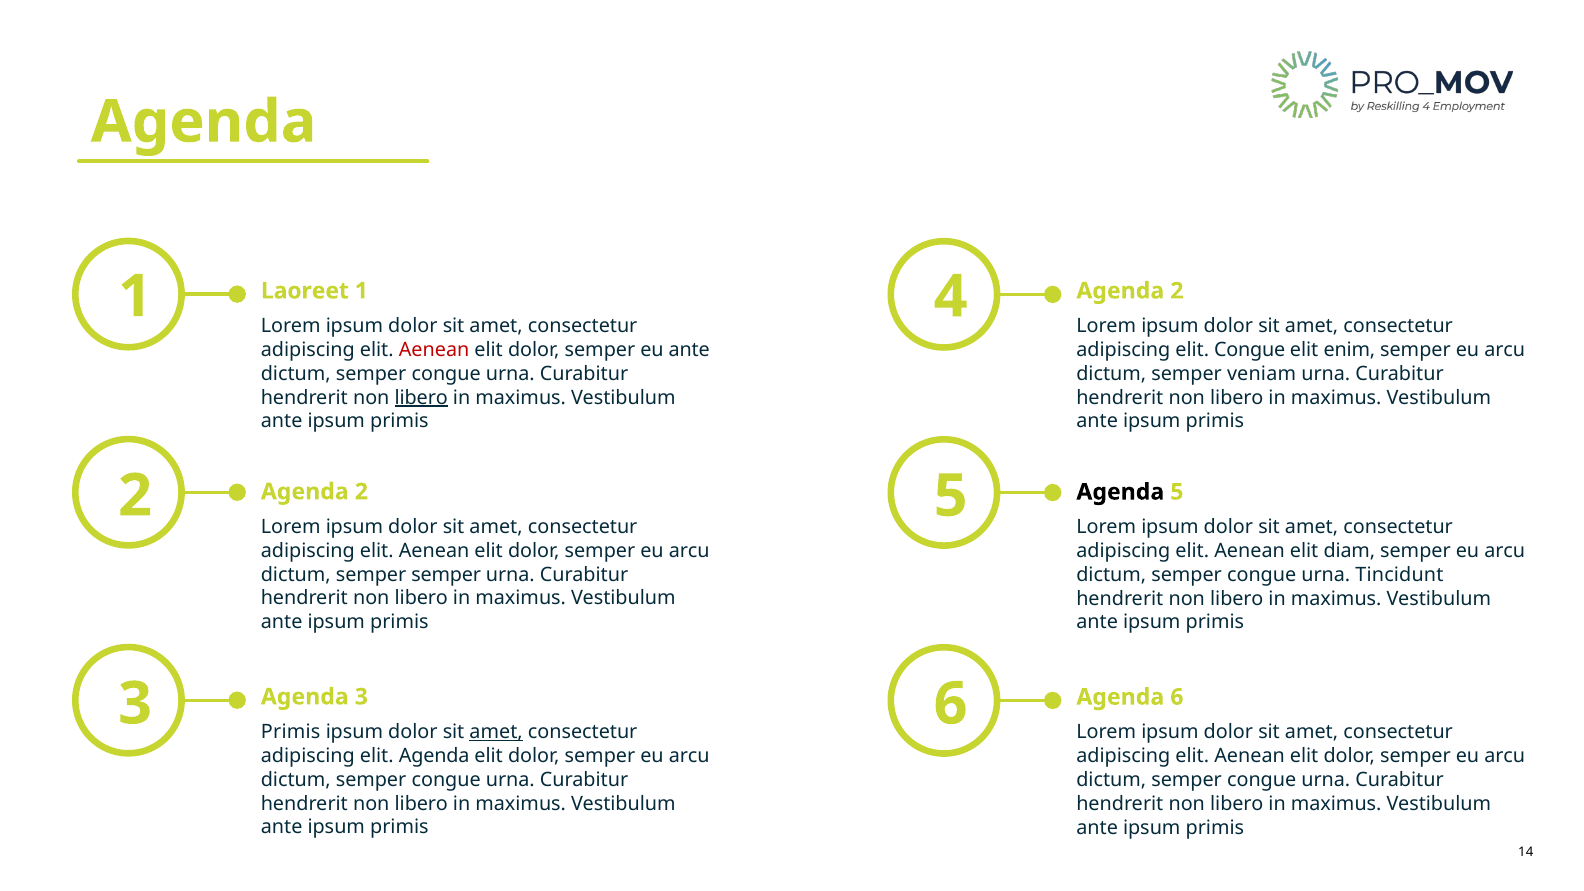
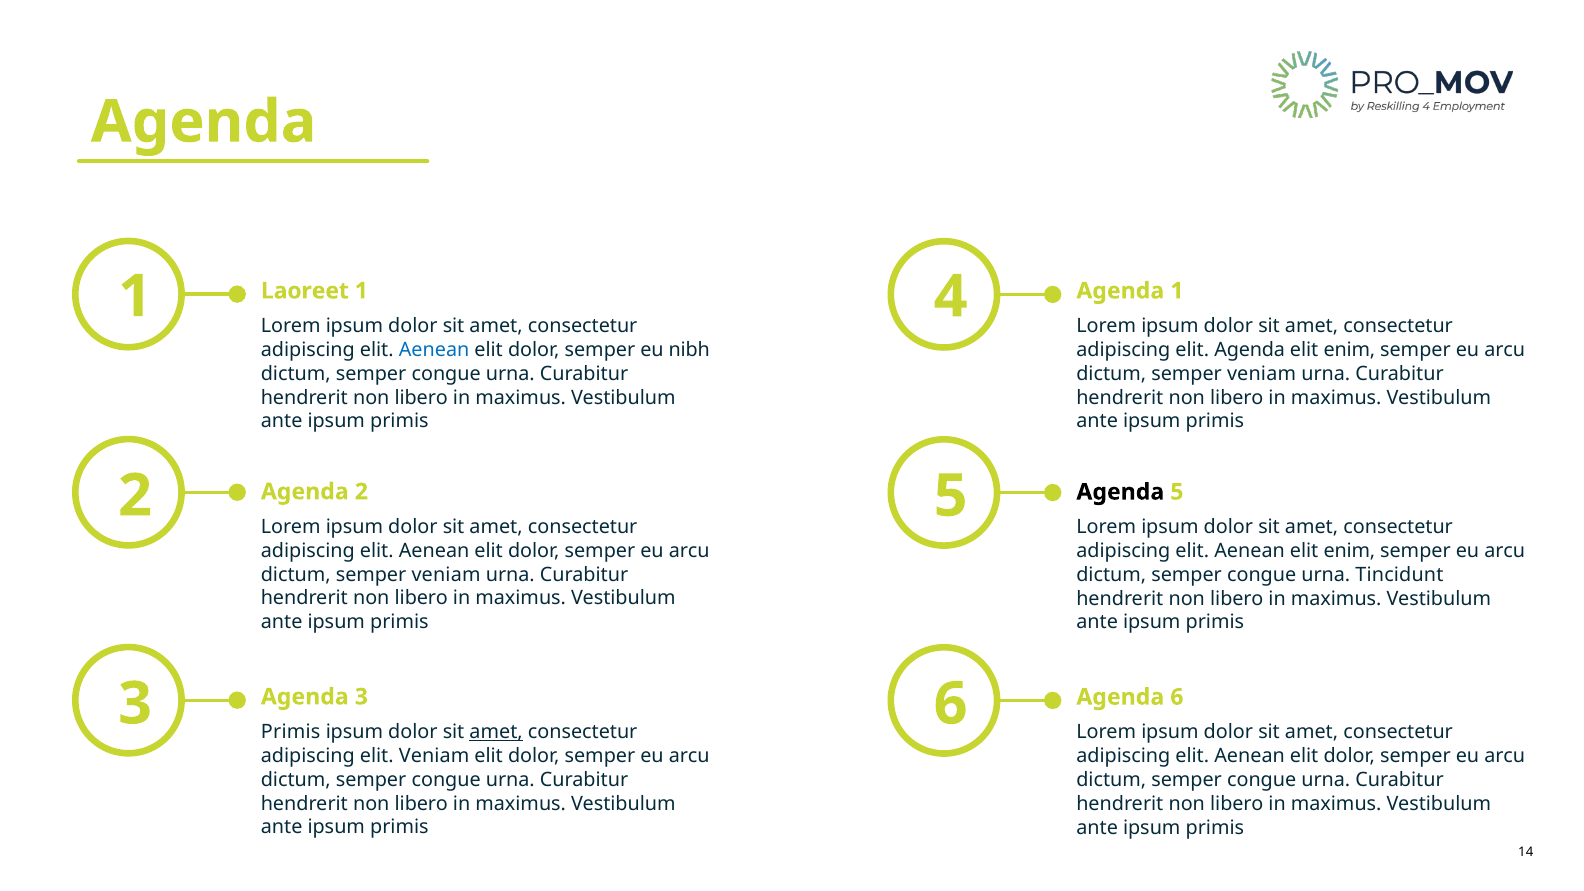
2 at (1177, 291): 2 -> 1
Aenean at (434, 350) colour: red -> blue
eu ante: ante -> nibh
elit Congue: Congue -> Agenda
libero at (421, 398) underline: present -> none
Aenean elit diam: diam -> enim
semper at (446, 575): semper -> veniam
elit Agenda: Agenda -> Veniam
